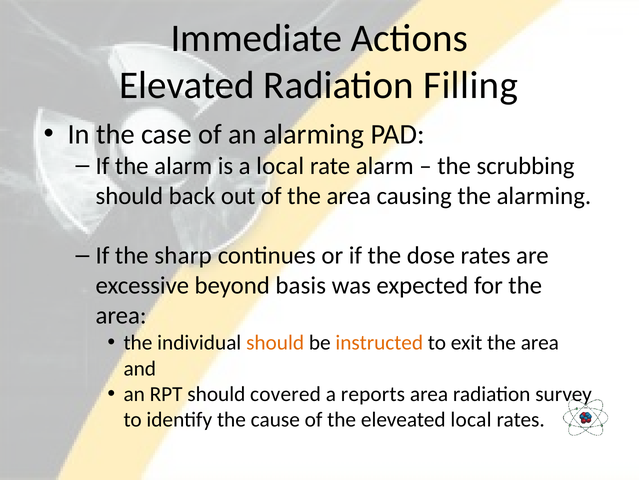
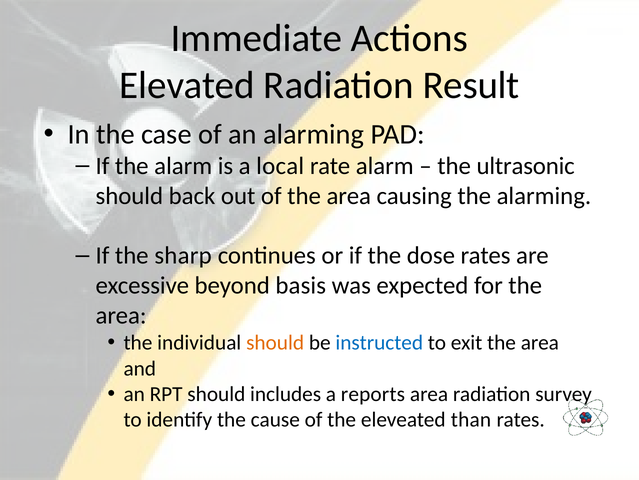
Filling: Filling -> Result
scrubbing: scrubbing -> ultrasonic
instructed colour: orange -> blue
covered: covered -> includes
eleveated local: local -> than
